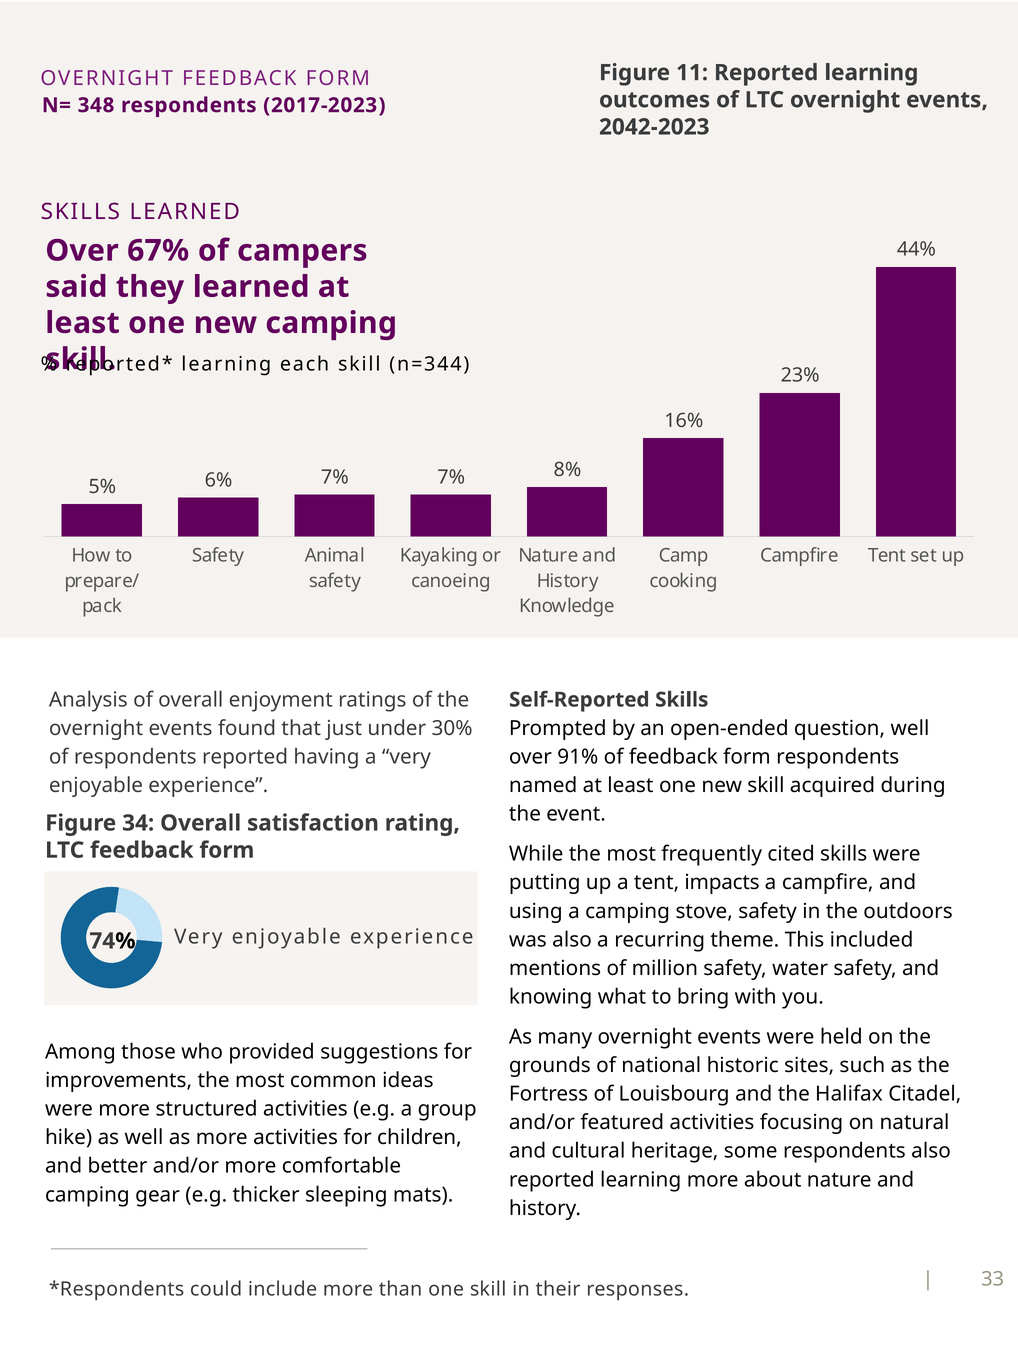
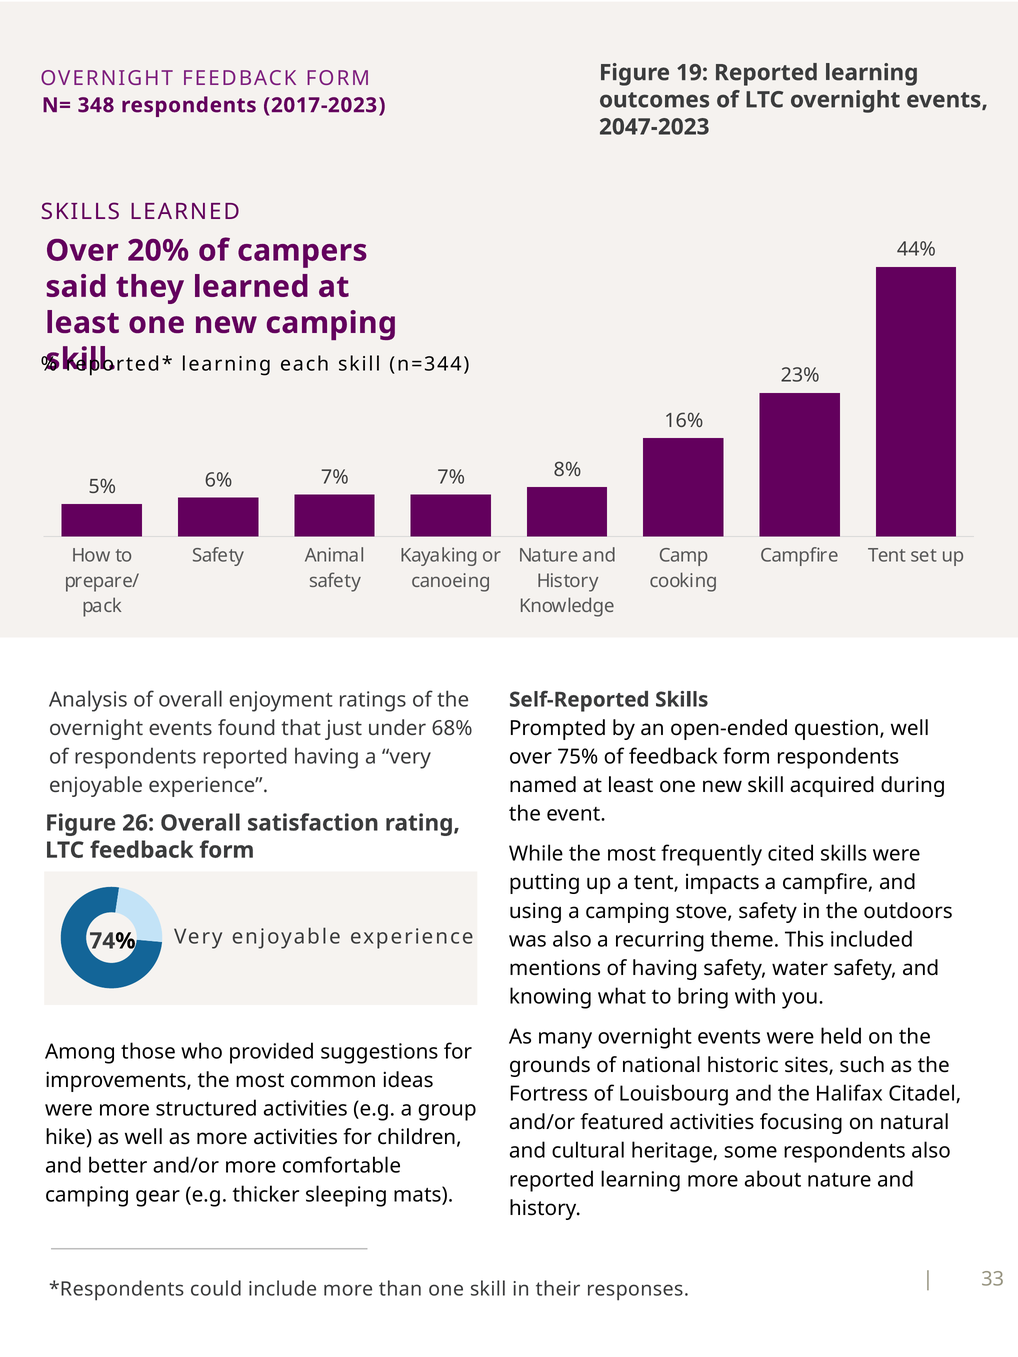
11: 11 -> 19
2042-2023: 2042-2023 -> 2047-2023
67%: 67% -> 20%
30%: 30% -> 68%
91%: 91% -> 75%
34: 34 -> 26
of million: million -> having
